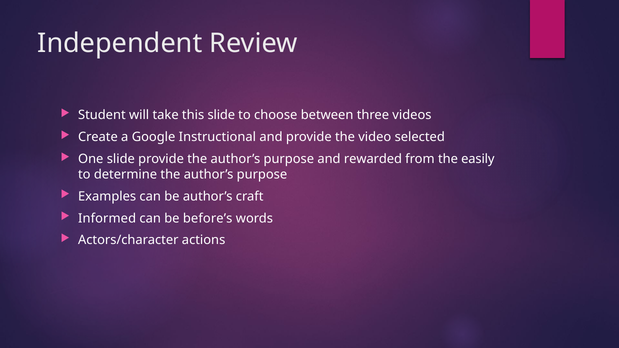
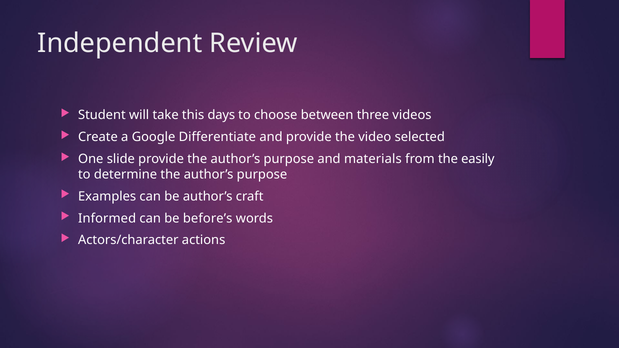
this slide: slide -> days
Instructional: Instructional -> Differentiate
rewarded: rewarded -> materials
